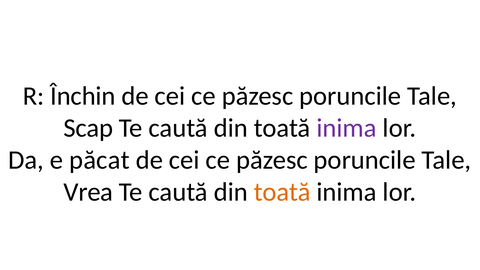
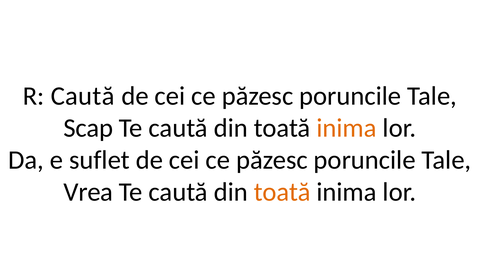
R Închin: Închin -> Caută
inima at (347, 128) colour: purple -> orange
păcat: păcat -> suflet
